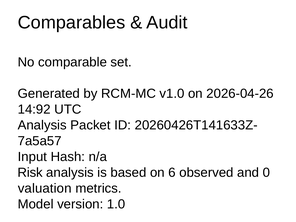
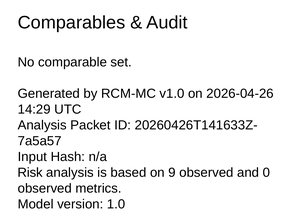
14:92: 14:92 -> 14:29
6: 6 -> 9
valuation at (45, 188): valuation -> observed
